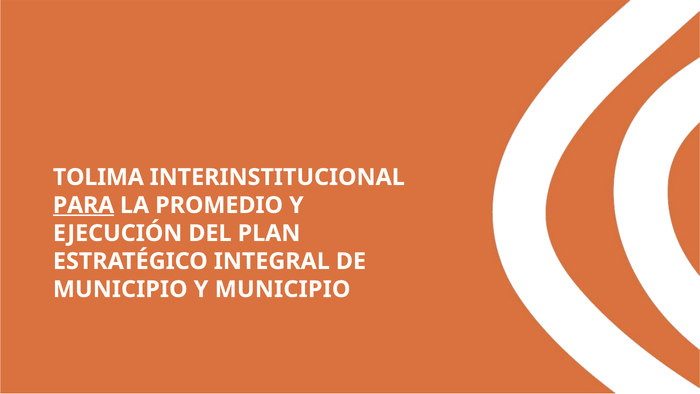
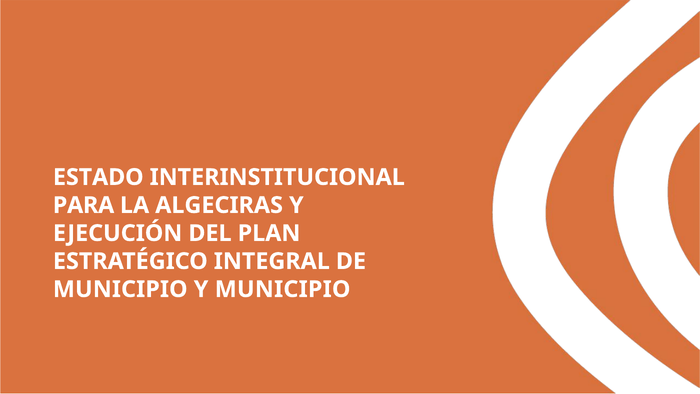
TOLIMA: TOLIMA -> ESTADO
PARA underline: present -> none
PROMEDIO: PROMEDIO -> ALGECIRAS
